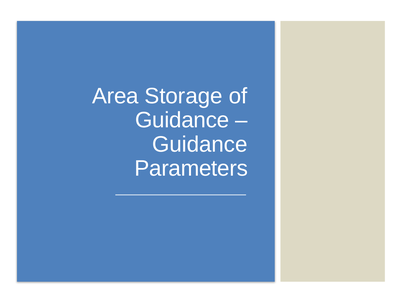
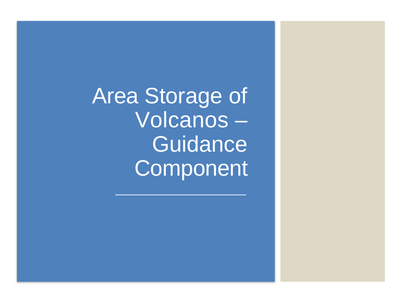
Guidance at (182, 120): Guidance -> Volcanos
Parameters: Parameters -> Component
